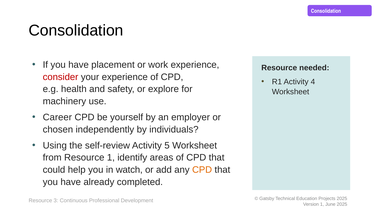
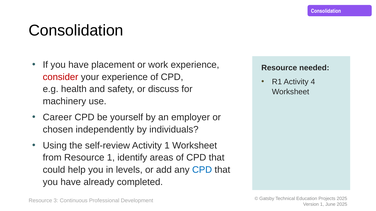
explore: explore -> discuss
Activity 5: 5 -> 1
watch: watch -> levels
CPD at (202, 170) colour: orange -> blue
